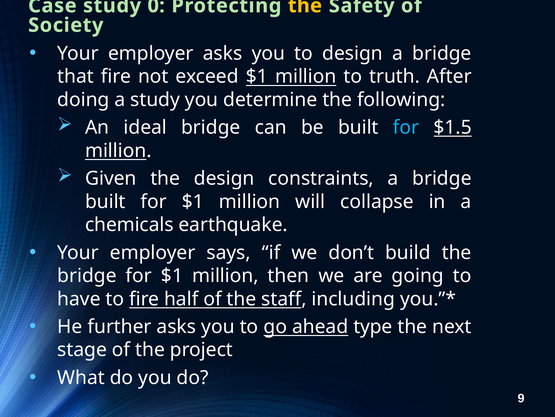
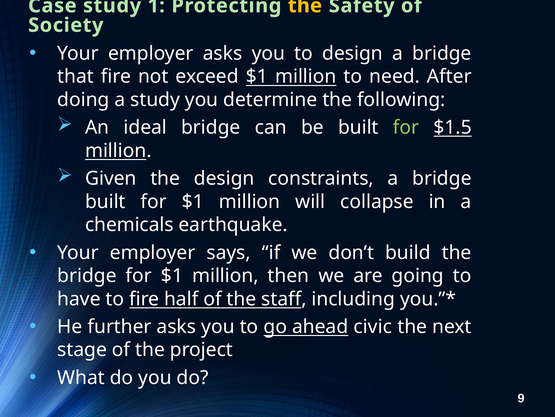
0: 0 -> 1
truth: truth -> need
for at (406, 127) colour: light blue -> light green
type: type -> civic
